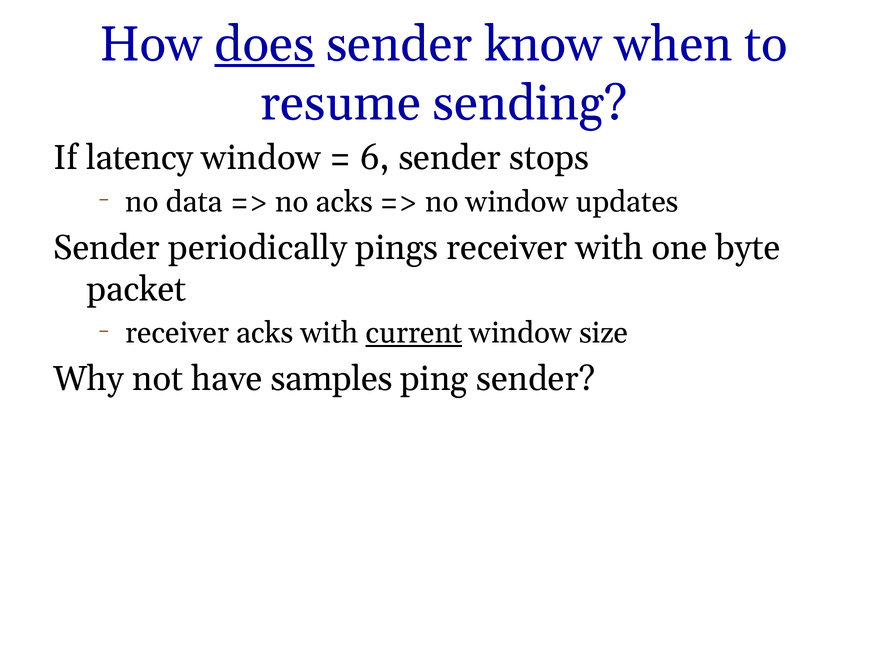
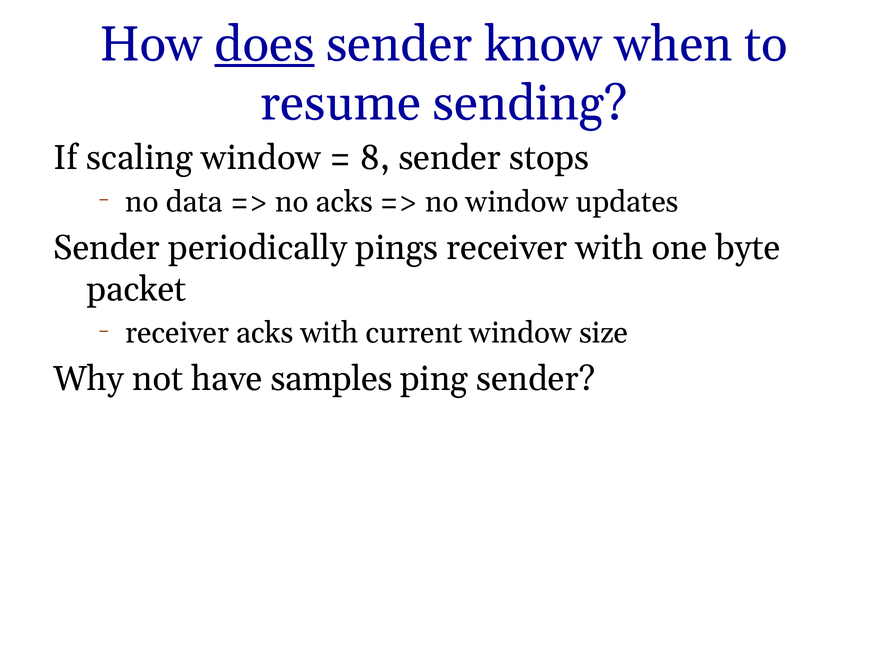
latency: latency -> scaling
6: 6 -> 8
current underline: present -> none
